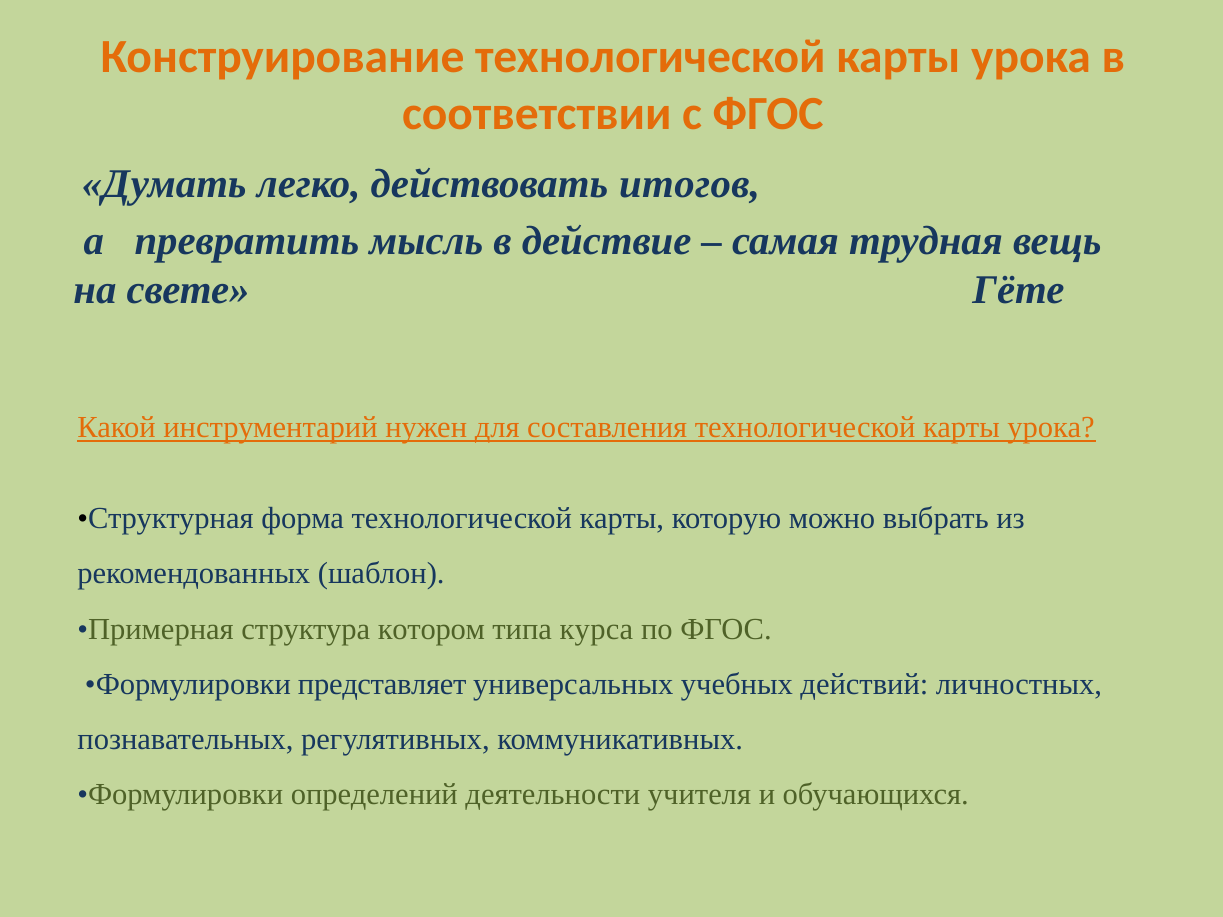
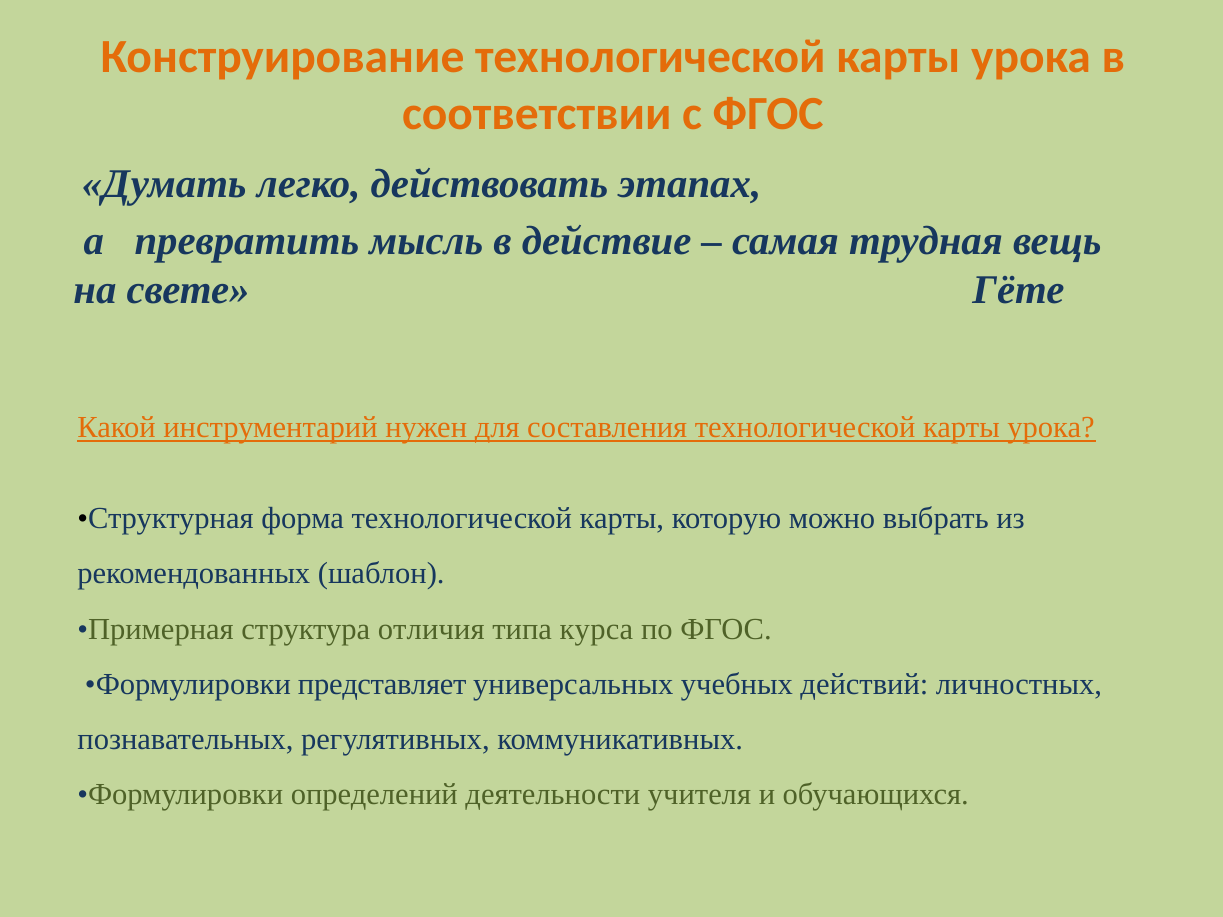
итогов: итогов -> этапах
котором: котором -> отличия
